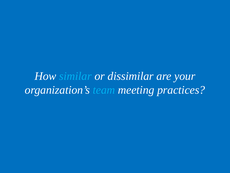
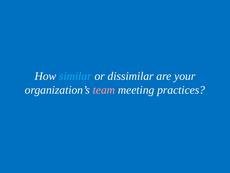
team colour: light blue -> pink
